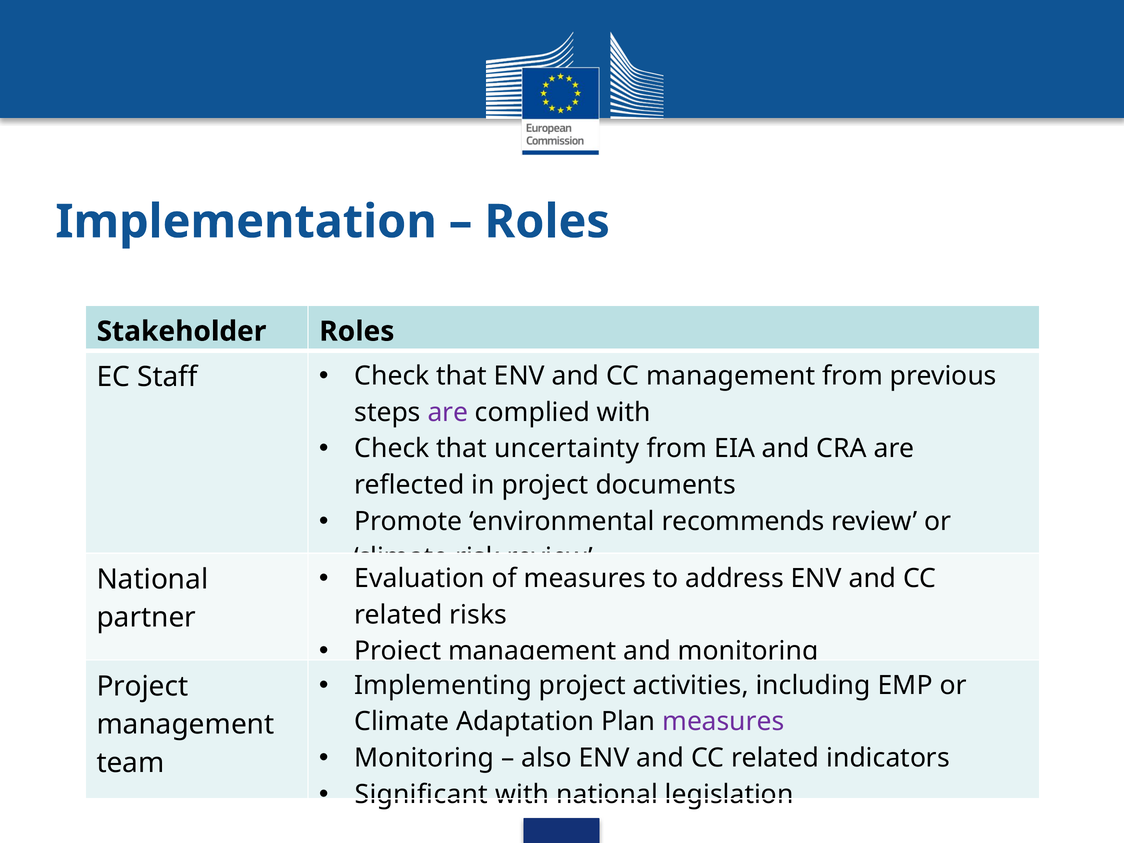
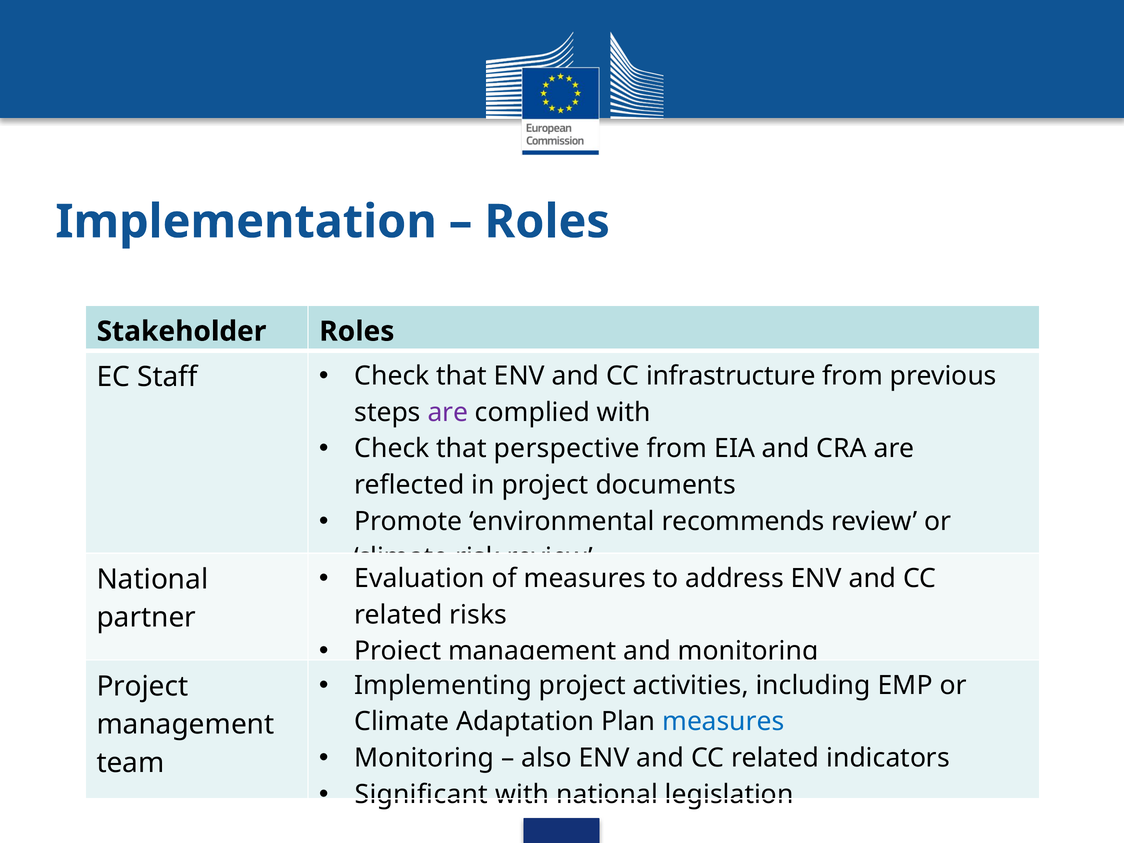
CC management: management -> infrastructure
uncertainty: uncertainty -> perspective
measures at (723, 722) colour: purple -> blue
